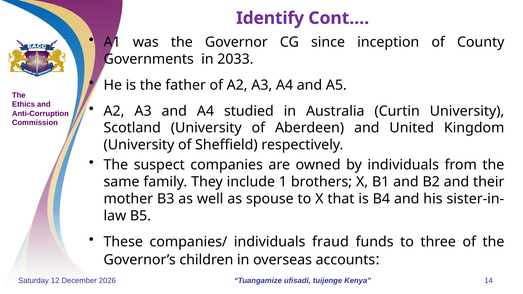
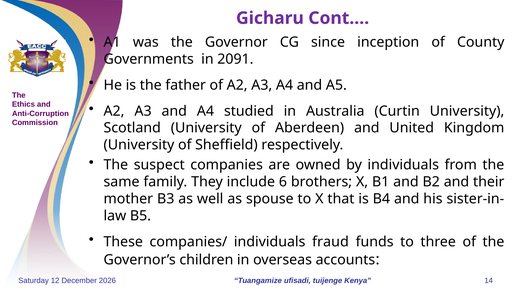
Identify: Identify -> Gicharu
2033: 2033 -> 2091
1: 1 -> 6
